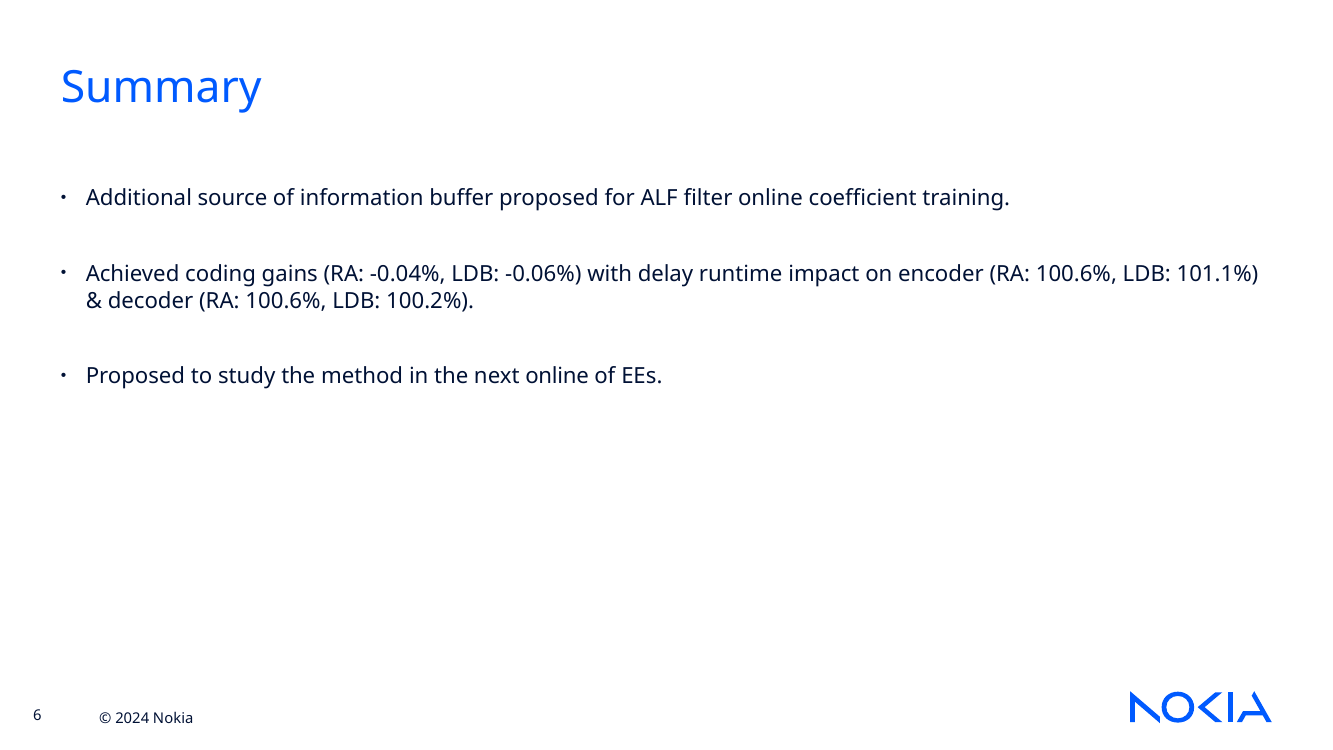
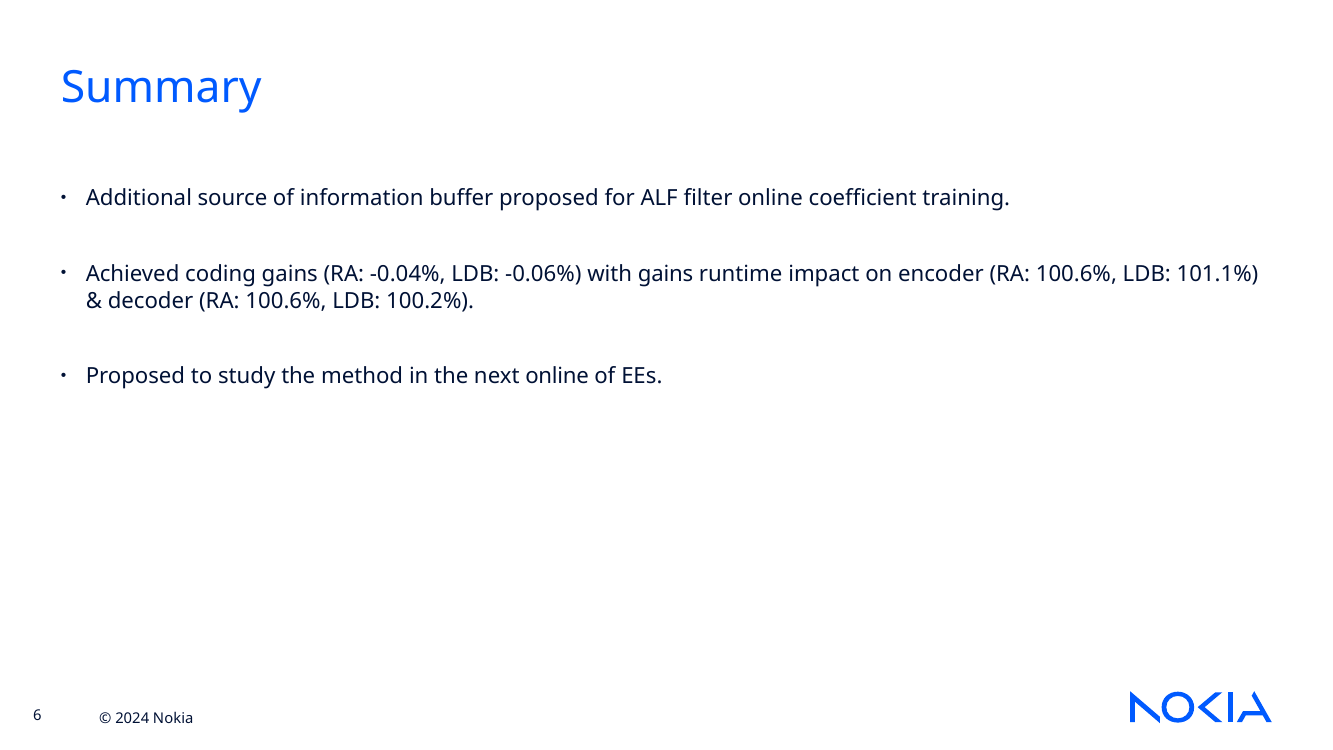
with delay: delay -> gains
